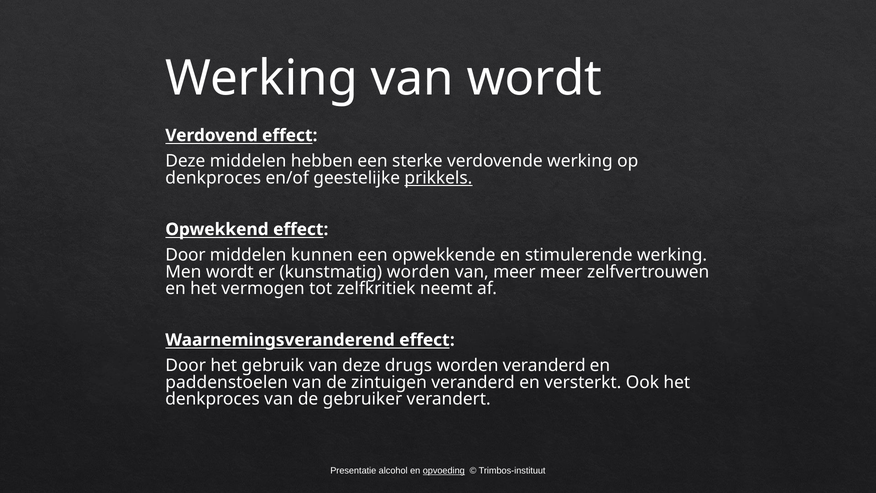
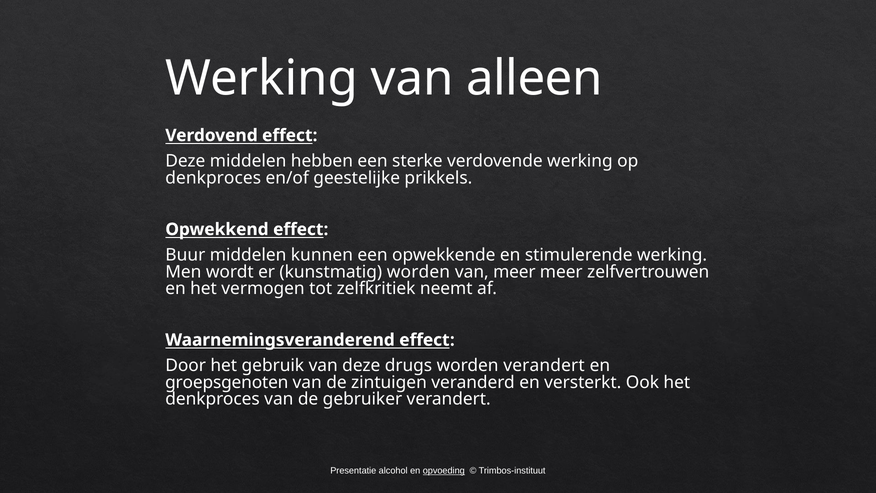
van wordt: wordt -> alleen
prikkels underline: present -> none
Door at (185, 255): Door -> Buur
worden veranderd: veranderd -> verandert
paddenstoelen: paddenstoelen -> groepsgenoten
